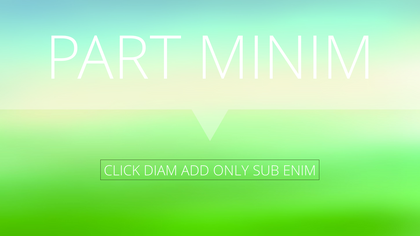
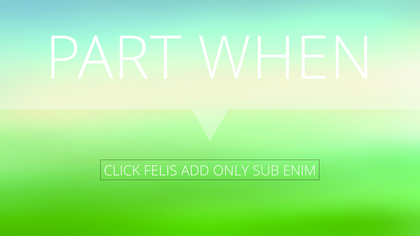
MINIM: MINIM -> WHEN
DIAM: DIAM -> FELIS
